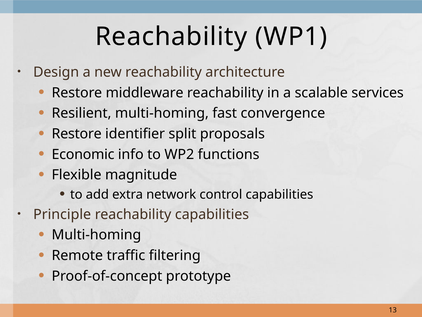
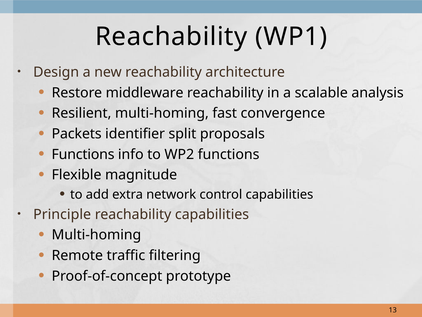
services: services -> analysis
Restore at (77, 134): Restore -> Packets
Economic at (83, 154): Economic -> Functions
